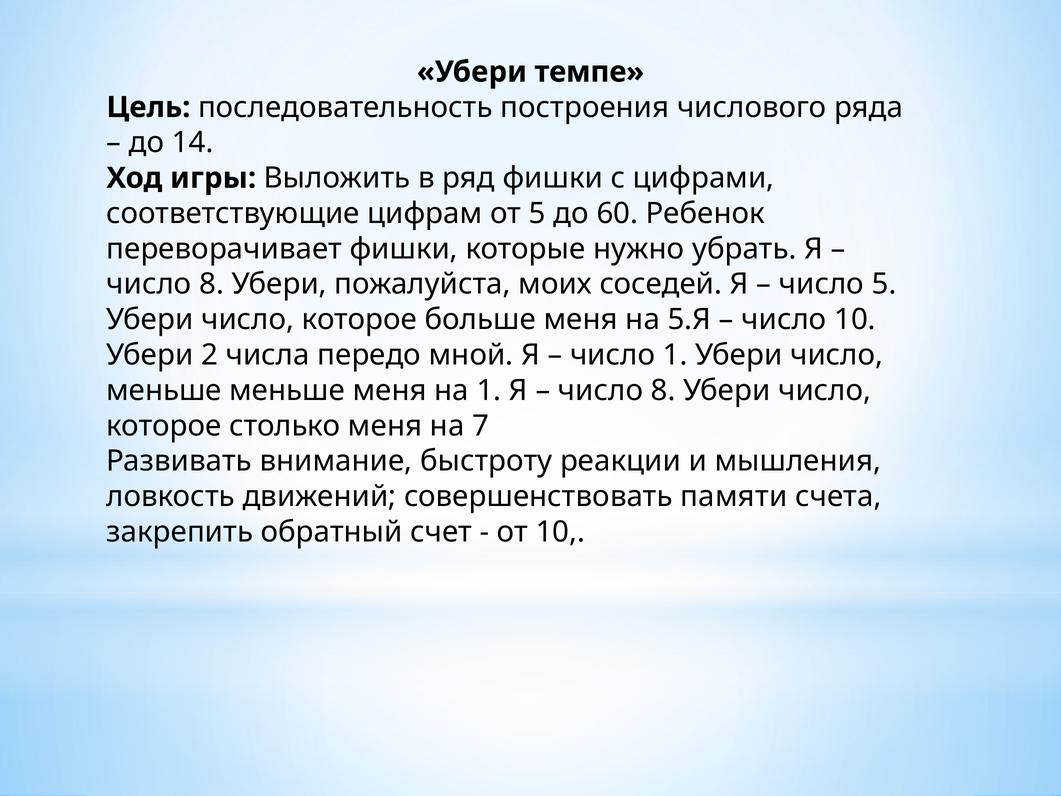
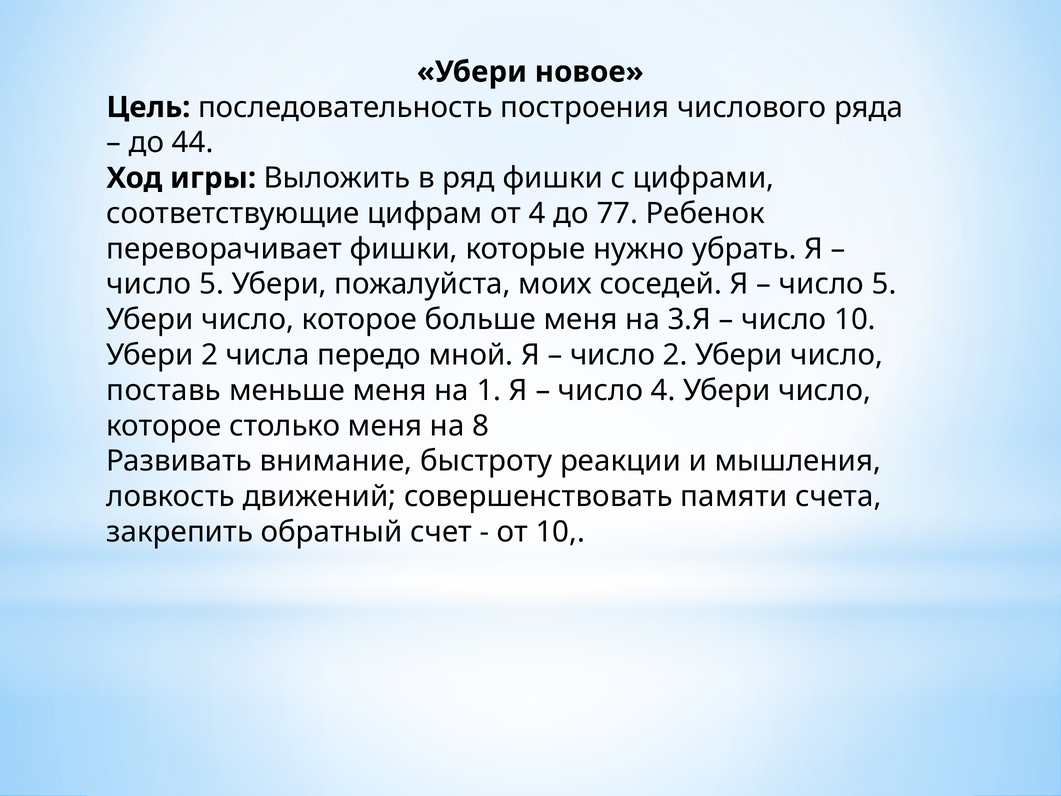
темпе: темпе -> новое
14: 14 -> 44
от 5: 5 -> 4
60: 60 -> 77
8 at (212, 284): 8 -> 5
5.Я: 5.Я -> 3.Я
число 1: 1 -> 2
меньше at (164, 390): меньше -> поставь
8 at (663, 390): 8 -> 4
7: 7 -> 8
